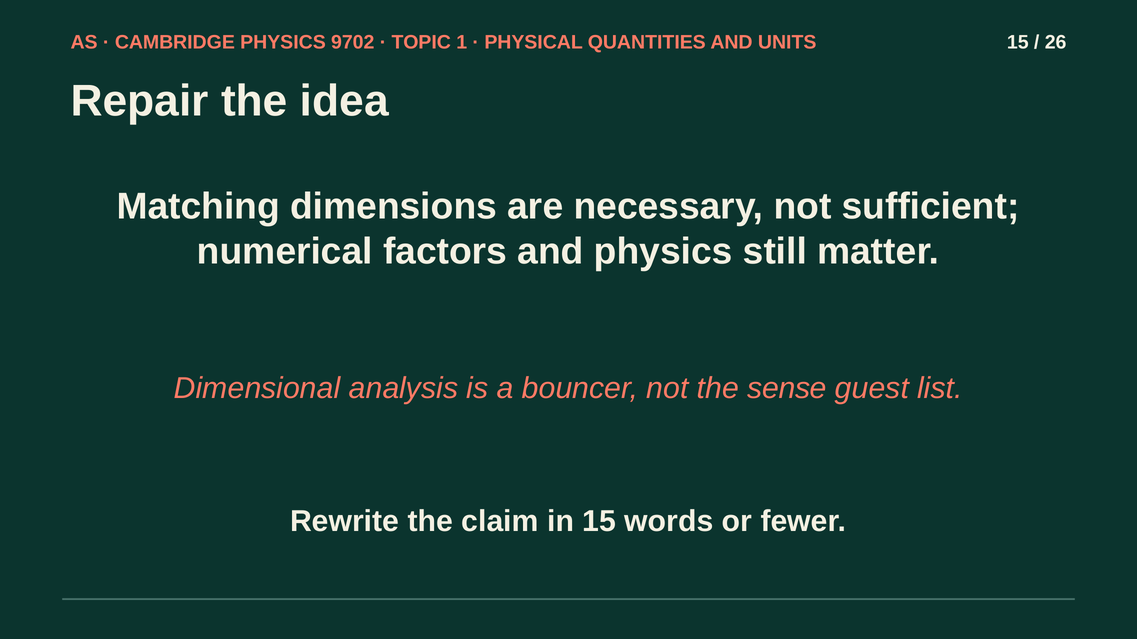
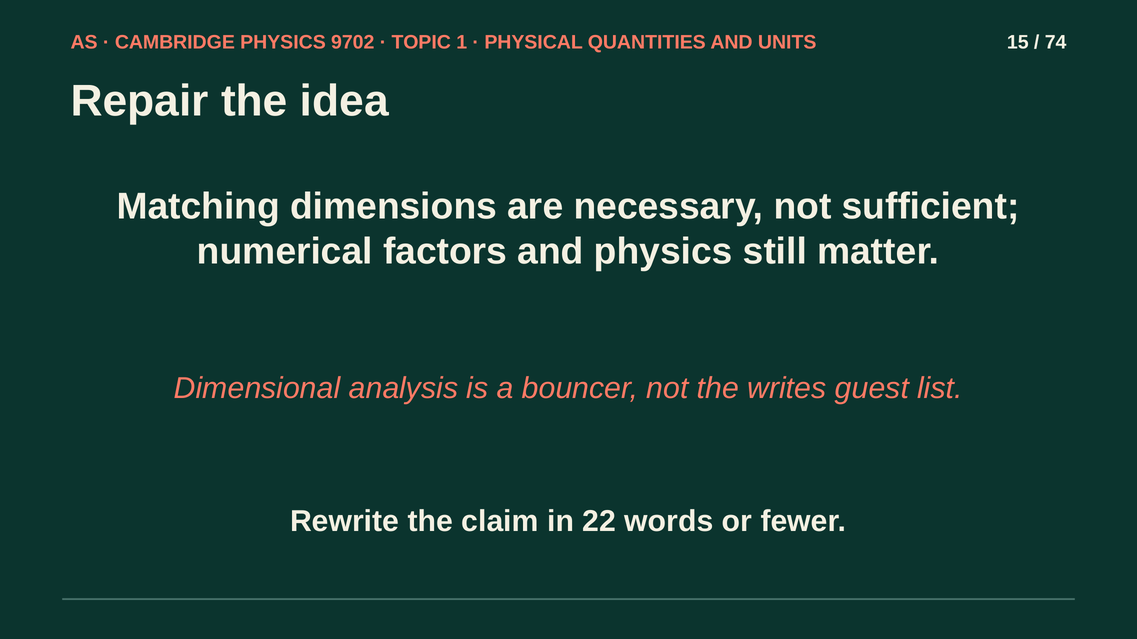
26: 26 -> 74
sense: sense -> writes
in 15: 15 -> 22
